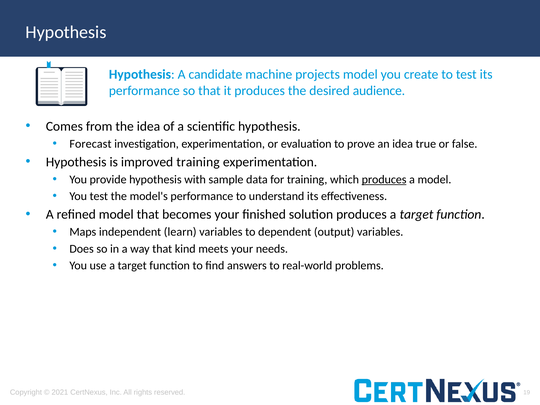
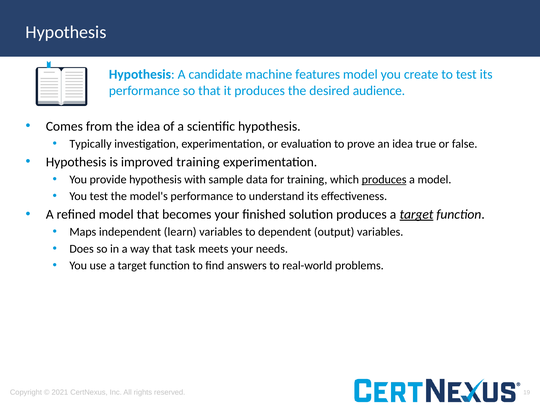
projects: projects -> features
Forecast: Forecast -> Typically
target at (417, 214) underline: none -> present
kind: kind -> task
